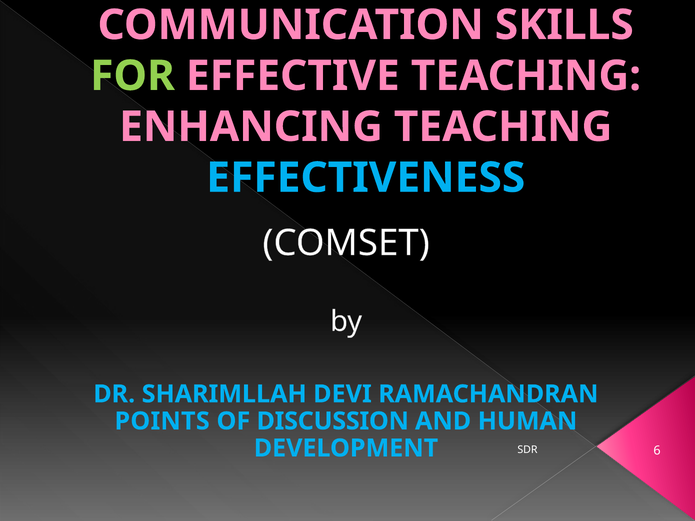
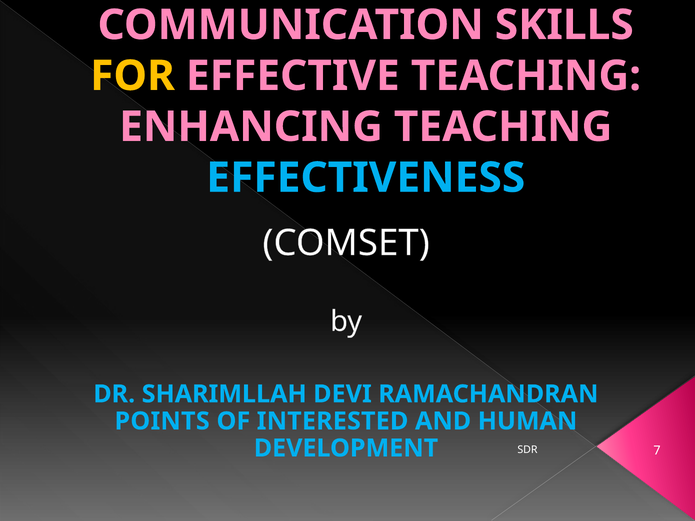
FOR colour: light green -> yellow
DISCUSSION: DISCUSSION -> INTERESTED
6: 6 -> 7
